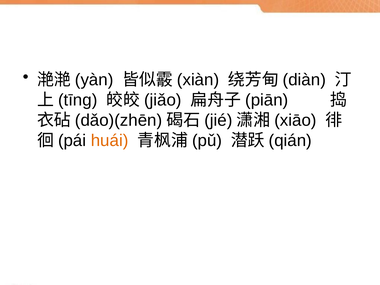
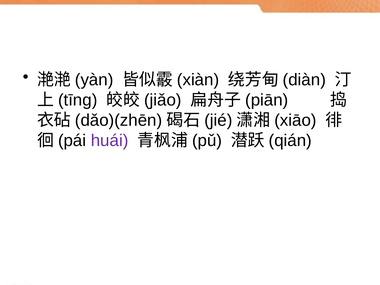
huái colour: orange -> purple
